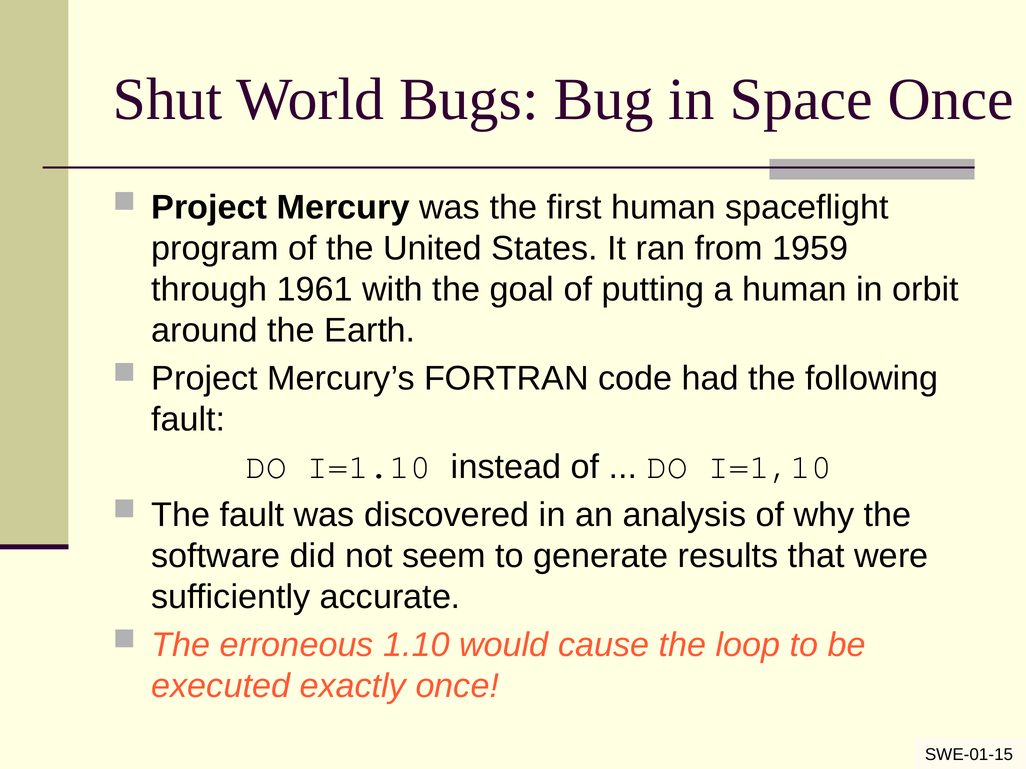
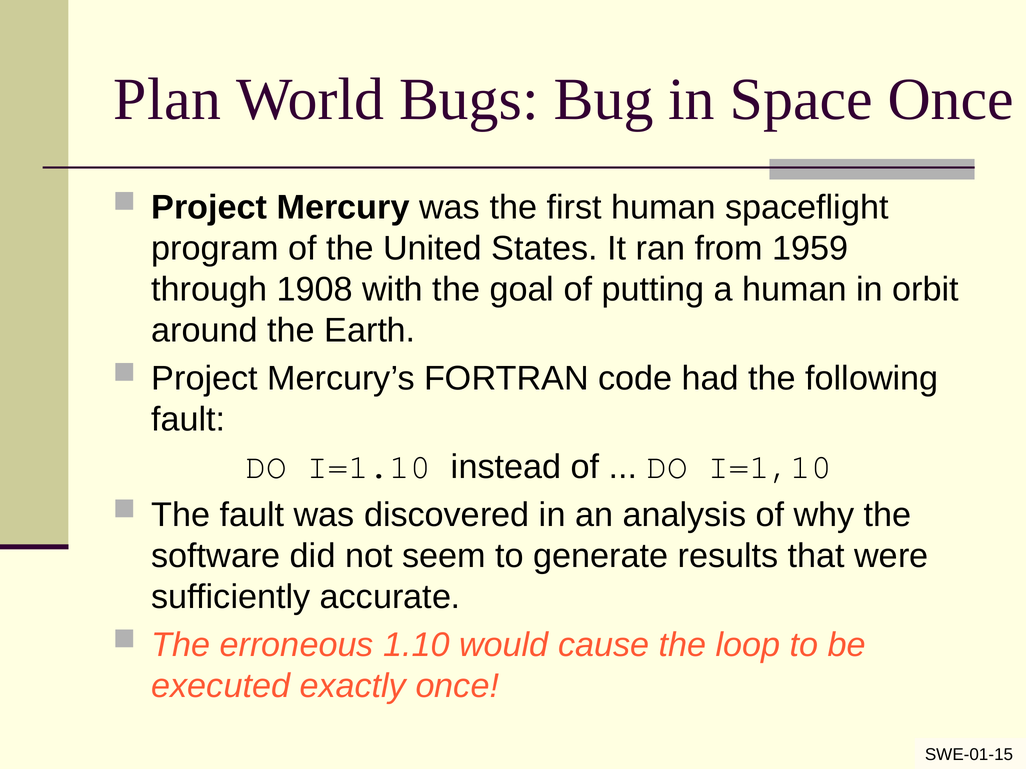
Shut: Shut -> Plan
1961: 1961 -> 1908
